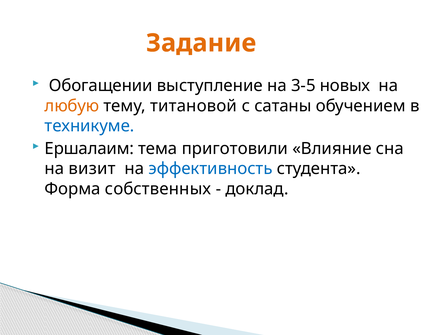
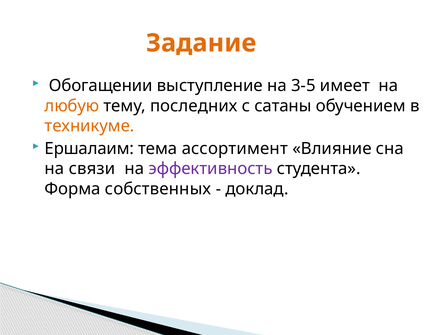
новых: новых -> имеет
титановой: титановой -> последних
техникуме colour: blue -> orange
приготовили: приготовили -> ассортимент
визит: визит -> связи
эффективность colour: blue -> purple
